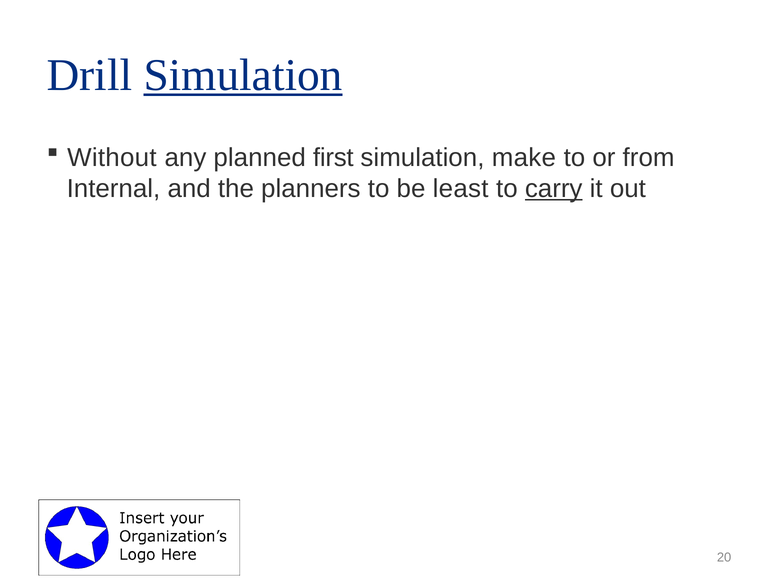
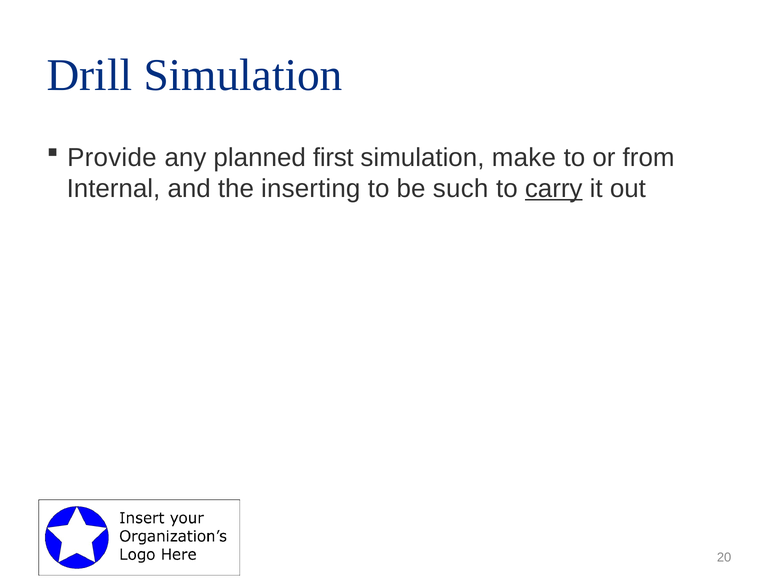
Simulation at (243, 75) underline: present -> none
Without: Without -> Provide
planners: planners -> inserting
least: least -> such
